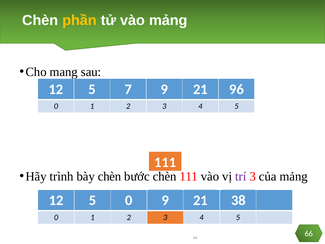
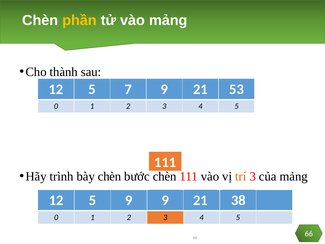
mang: mang -> thành
96: 96 -> 53
trí colour: purple -> orange
5 0: 0 -> 9
